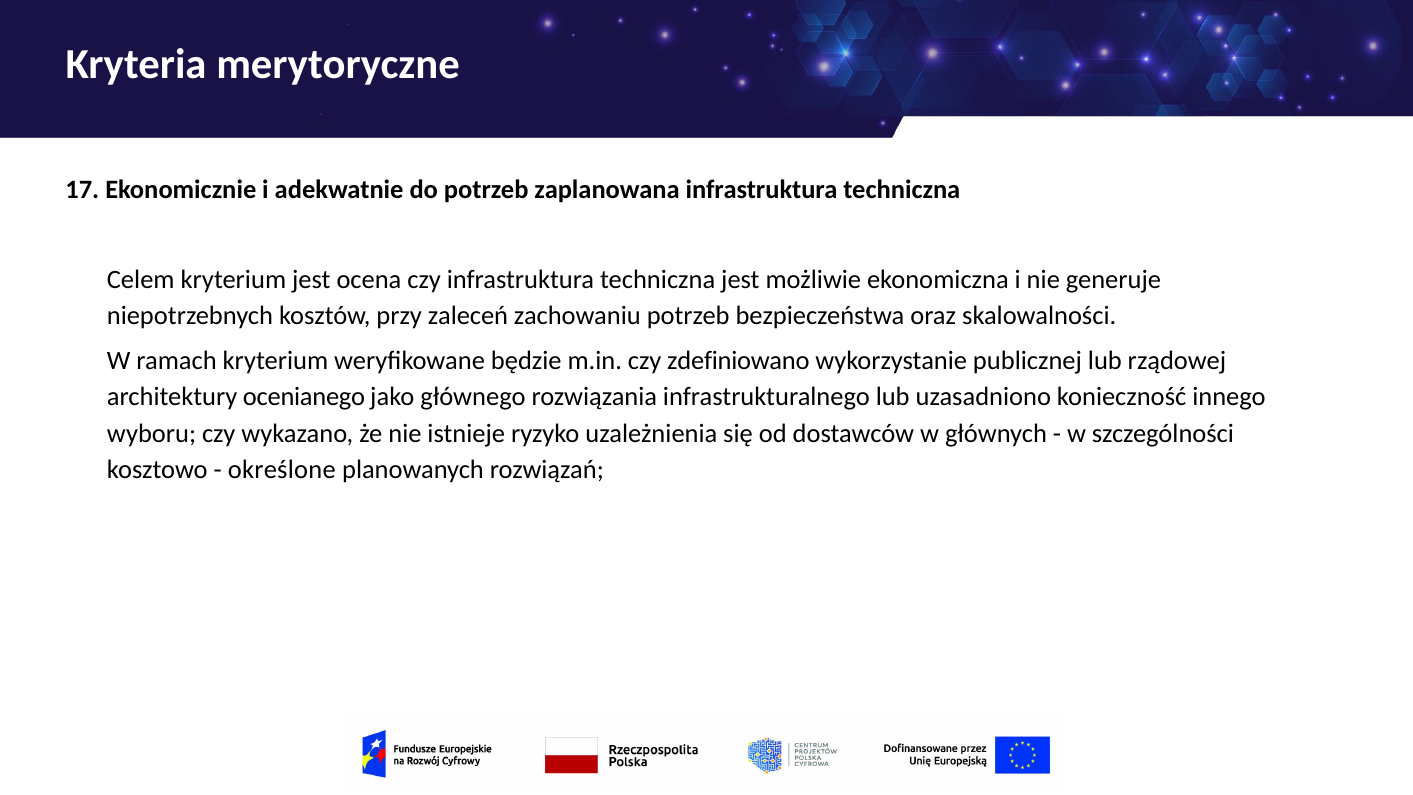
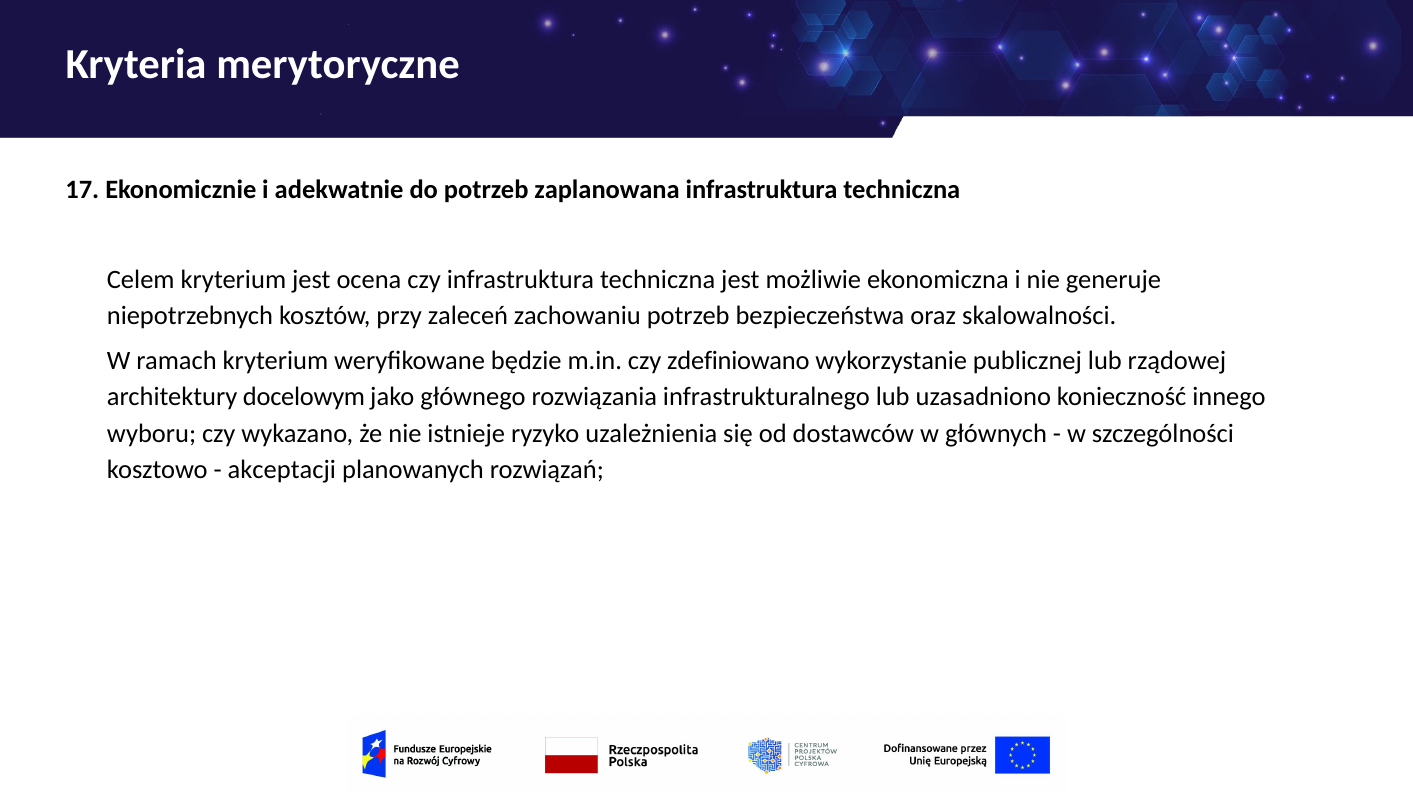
ocenianego: ocenianego -> docelowym
określone: określone -> akceptacji
